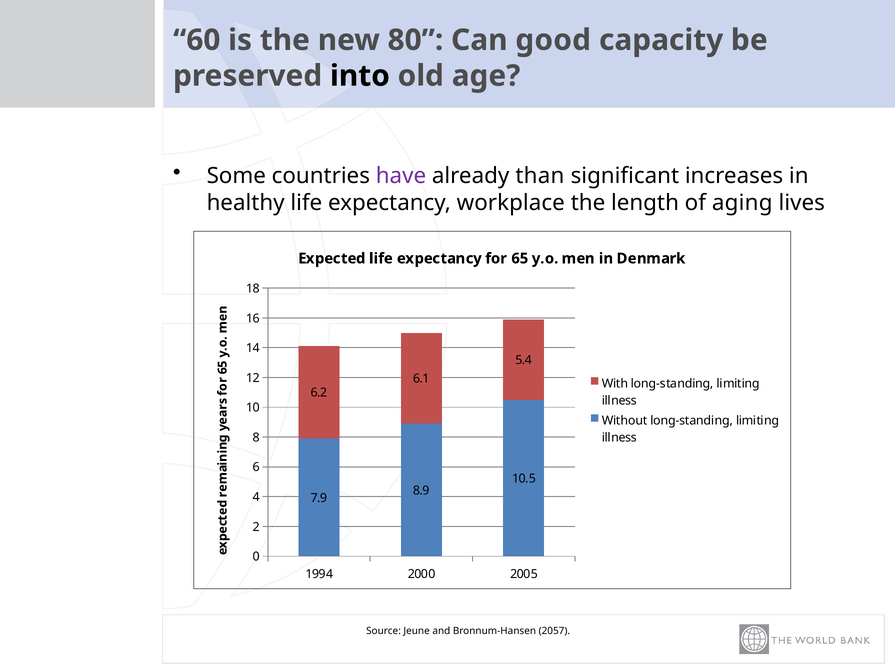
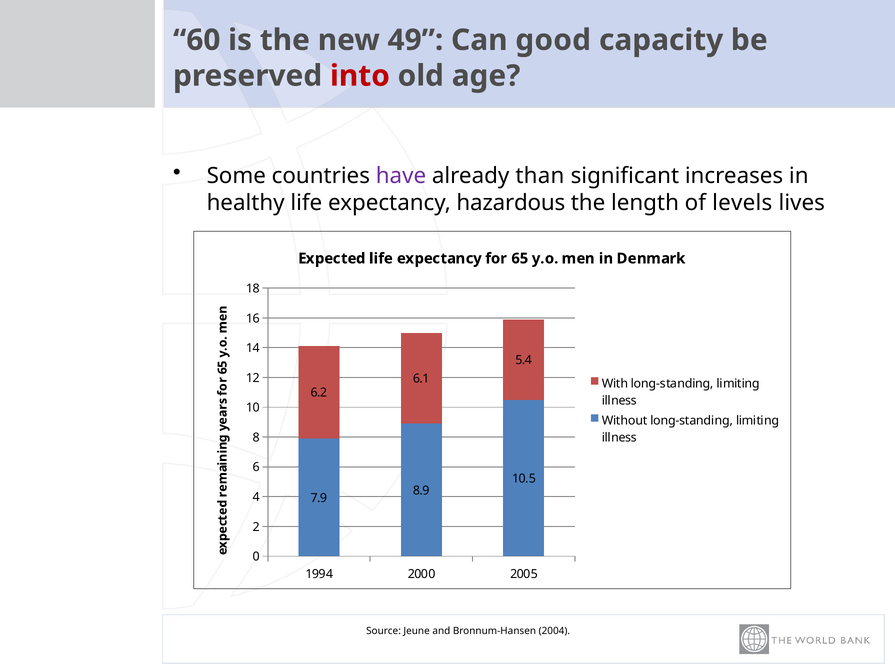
80: 80 -> 49
into colour: black -> red
workplace: workplace -> hazardous
aging: aging -> levels
2057: 2057 -> 2004
